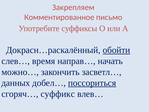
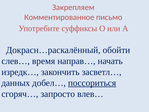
обойти underline: present -> none
можно…: можно… -> изредк…
суффикс: суффикс -> запросто
